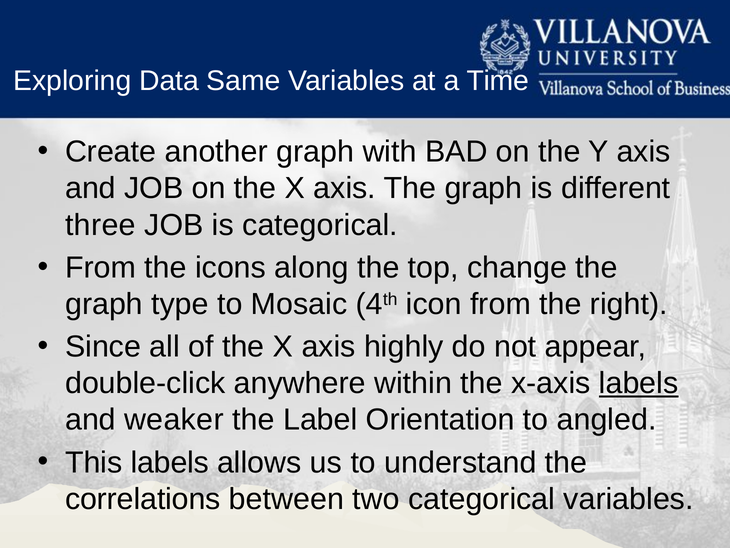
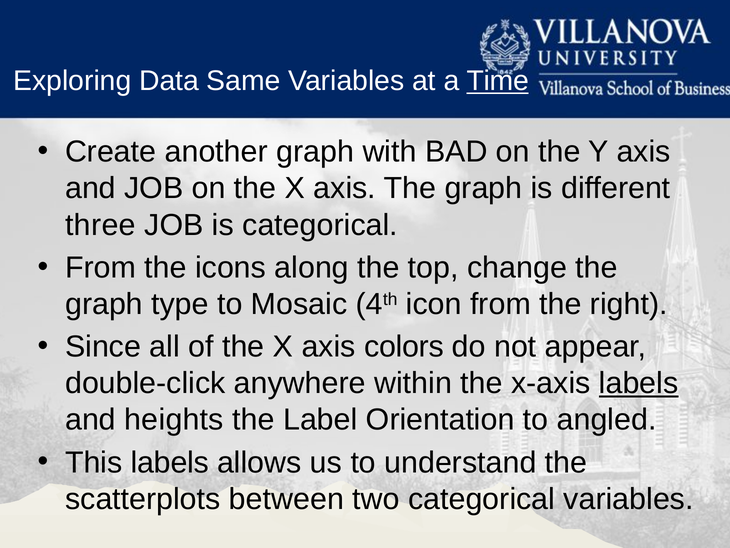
Time underline: none -> present
highly: highly -> colors
weaker: weaker -> heights
correlations: correlations -> scatterplots
